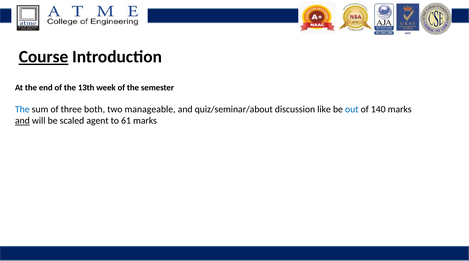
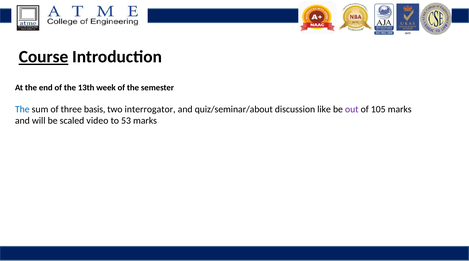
both: both -> basis
manageable: manageable -> interrogator
out colour: blue -> purple
140: 140 -> 105
and at (22, 121) underline: present -> none
agent: agent -> video
61: 61 -> 53
